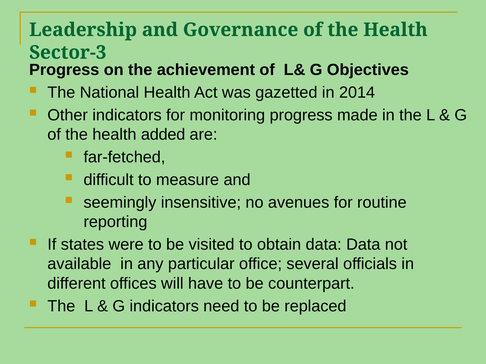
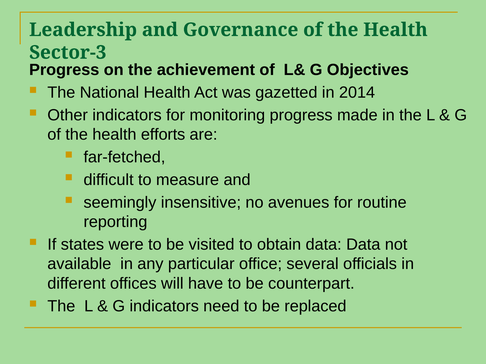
added: added -> efforts
